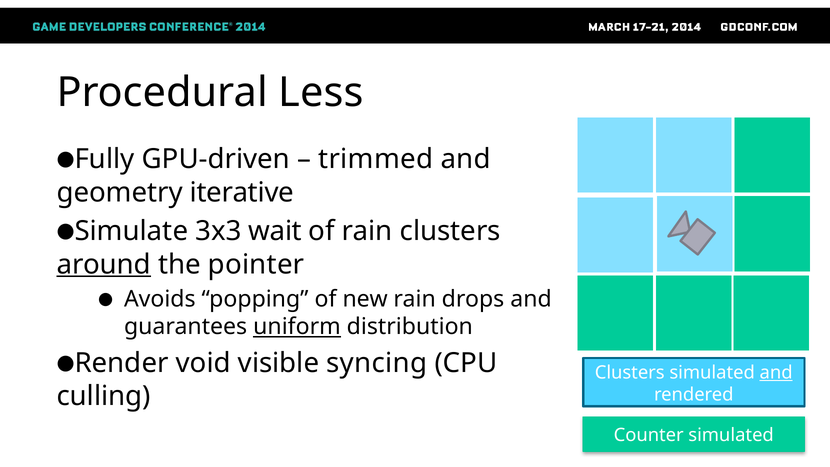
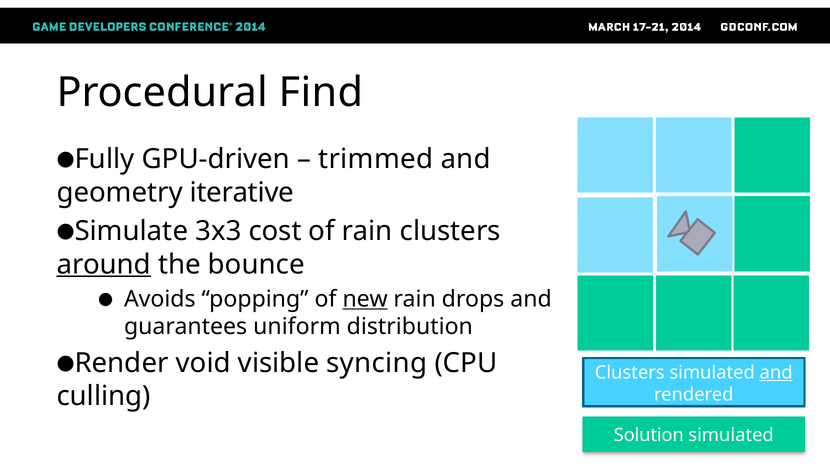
Less: Less -> Find
wait: wait -> cost
pointer: pointer -> bounce
new underline: none -> present
uniform underline: present -> none
Counter: Counter -> Solution
